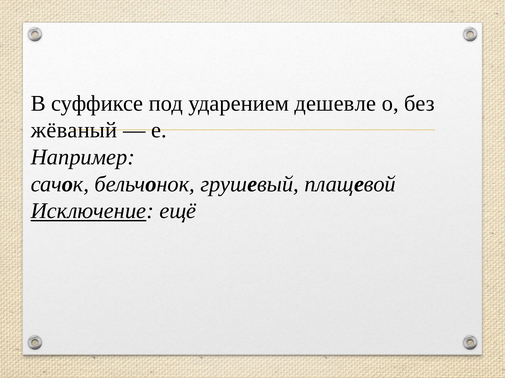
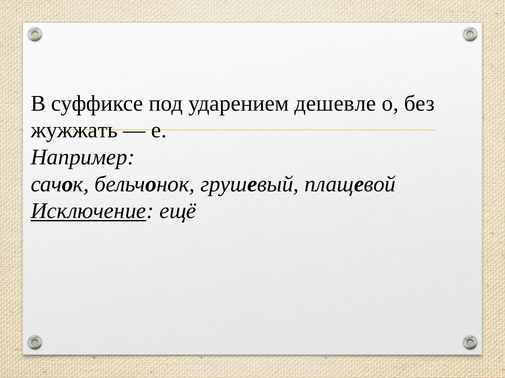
жёваный: жёваный -> жужжать
